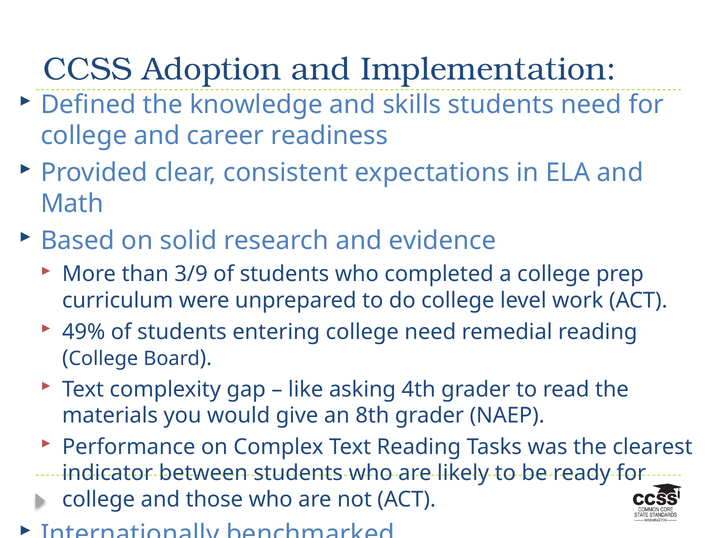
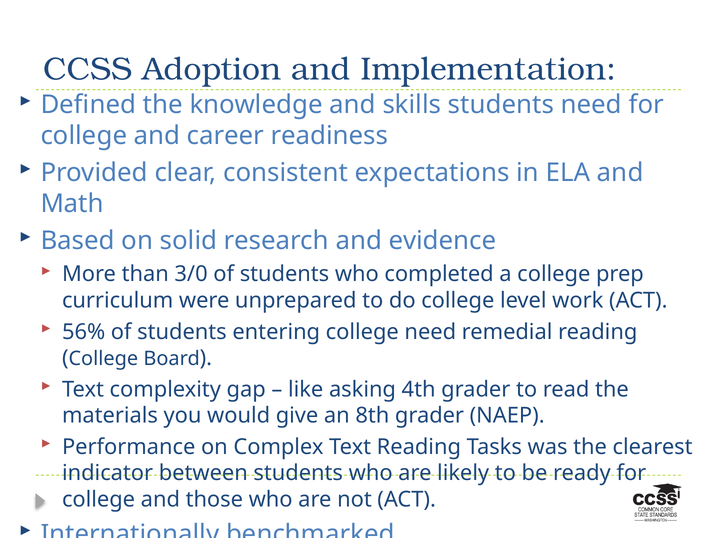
3/9: 3/9 -> 3/0
49%: 49% -> 56%
